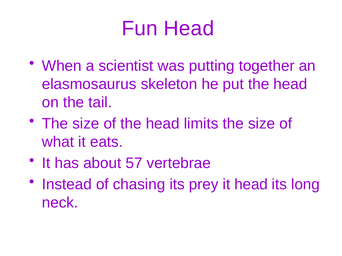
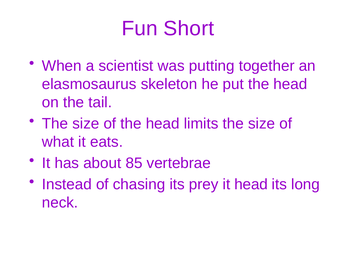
Fun Head: Head -> Short
57: 57 -> 85
